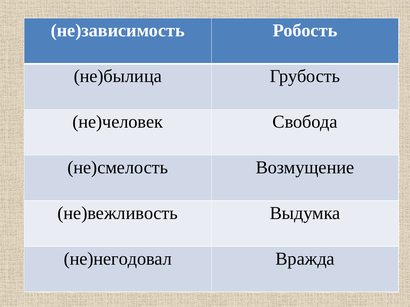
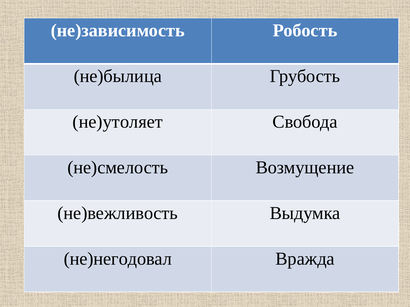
не)человек: не)человек -> не)утоляет
